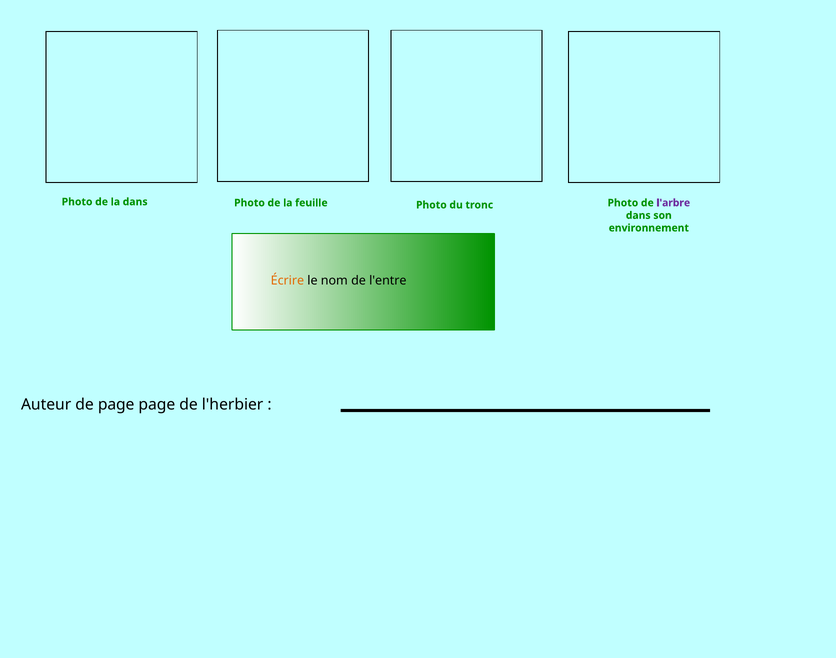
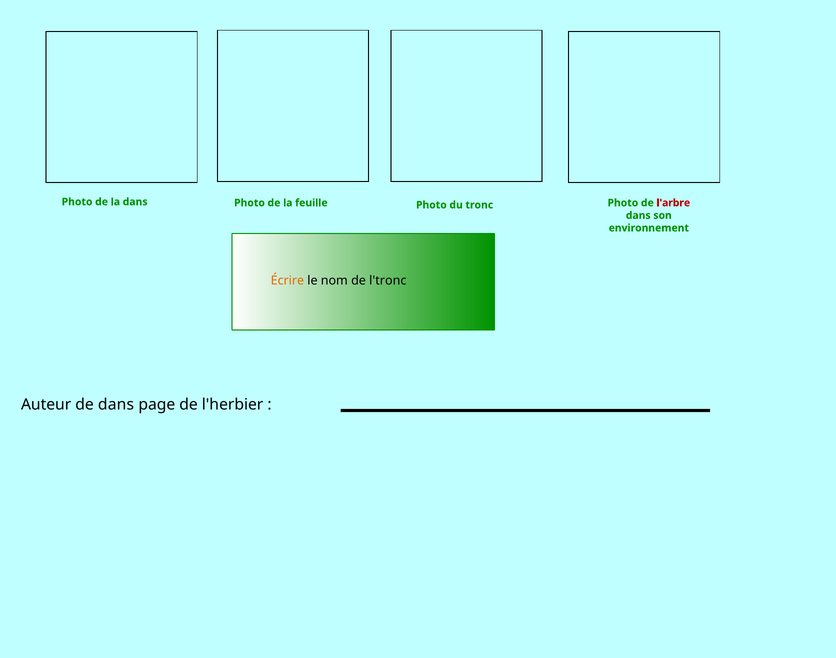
l'arbre colour: purple -> red
l'entre: l'entre -> l'tronc
de page: page -> dans
